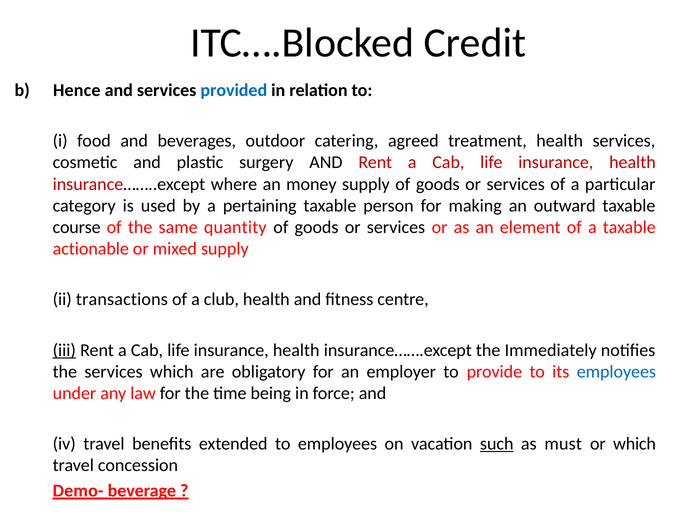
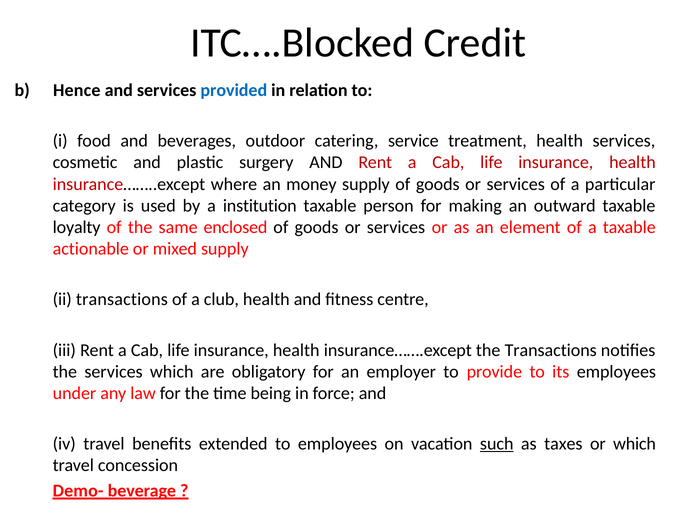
agreed: agreed -> service
pertaining: pertaining -> institution
course: course -> loyalty
quantity: quantity -> enclosed
iii underline: present -> none
the Immediately: Immediately -> Transactions
employees at (616, 372) colour: blue -> black
must: must -> taxes
